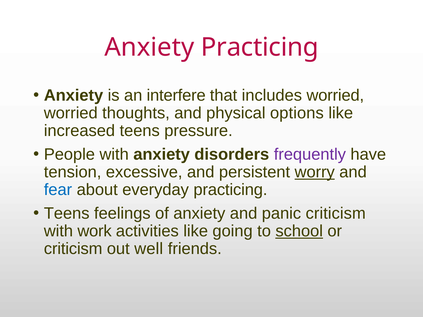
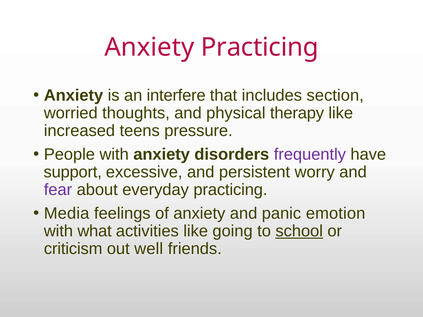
includes worried: worried -> section
options: options -> therapy
tension: tension -> support
worry underline: present -> none
fear colour: blue -> purple
Teens at (67, 213): Teens -> Media
panic criticism: criticism -> emotion
work: work -> what
